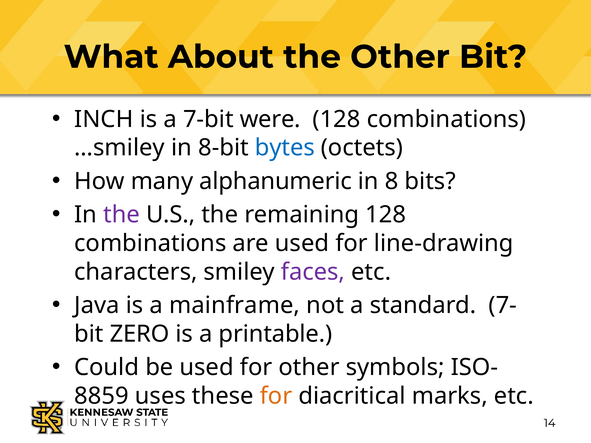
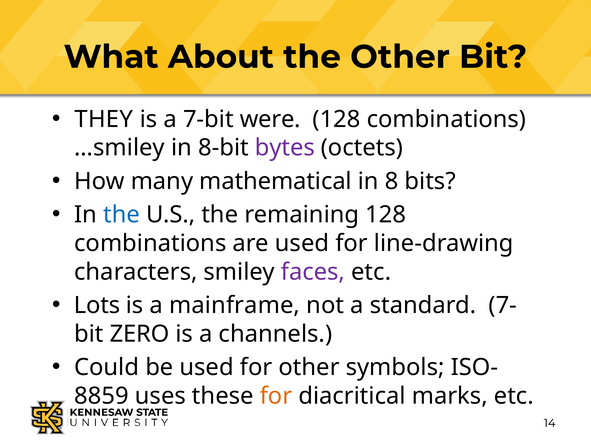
INCH: INCH -> THEY
bytes colour: blue -> purple
alphanumeric: alphanumeric -> mathematical
the at (122, 215) colour: purple -> blue
Java: Java -> Lots
printable: printable -> channels
